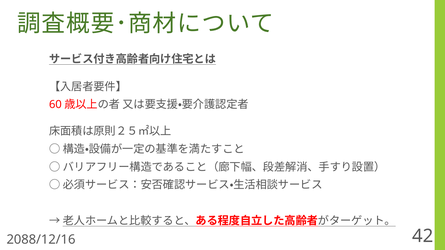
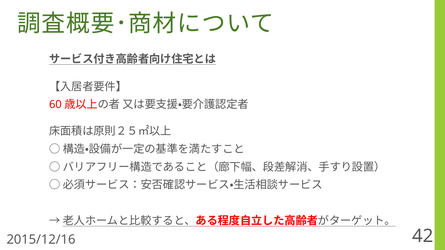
2088/12/16: 2088/12/16 -> 2015/12/16
